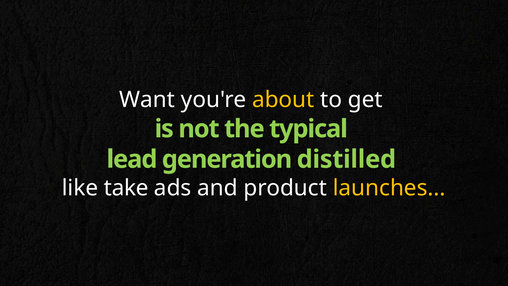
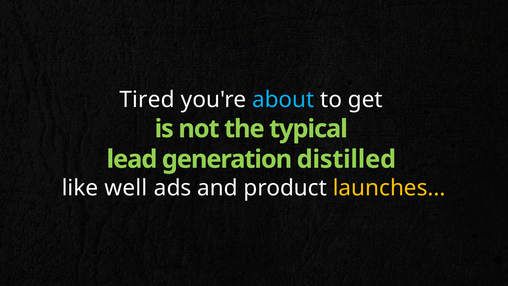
Want: Want -> Tired
about colour: yellow -> light blue
take: take -> well
